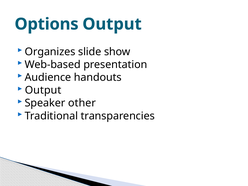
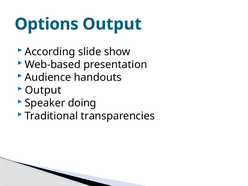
Organizes: Organizes -> According
other: other -> doing
